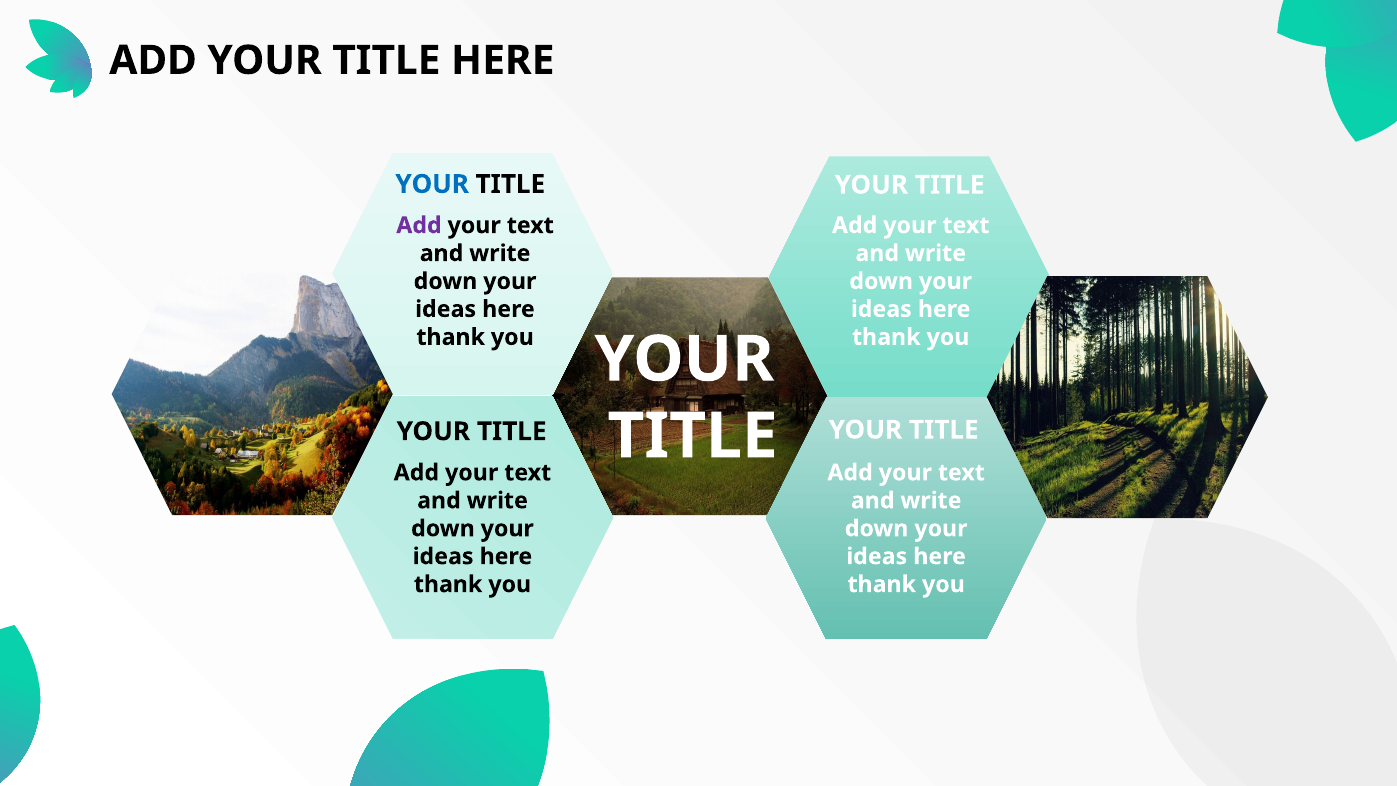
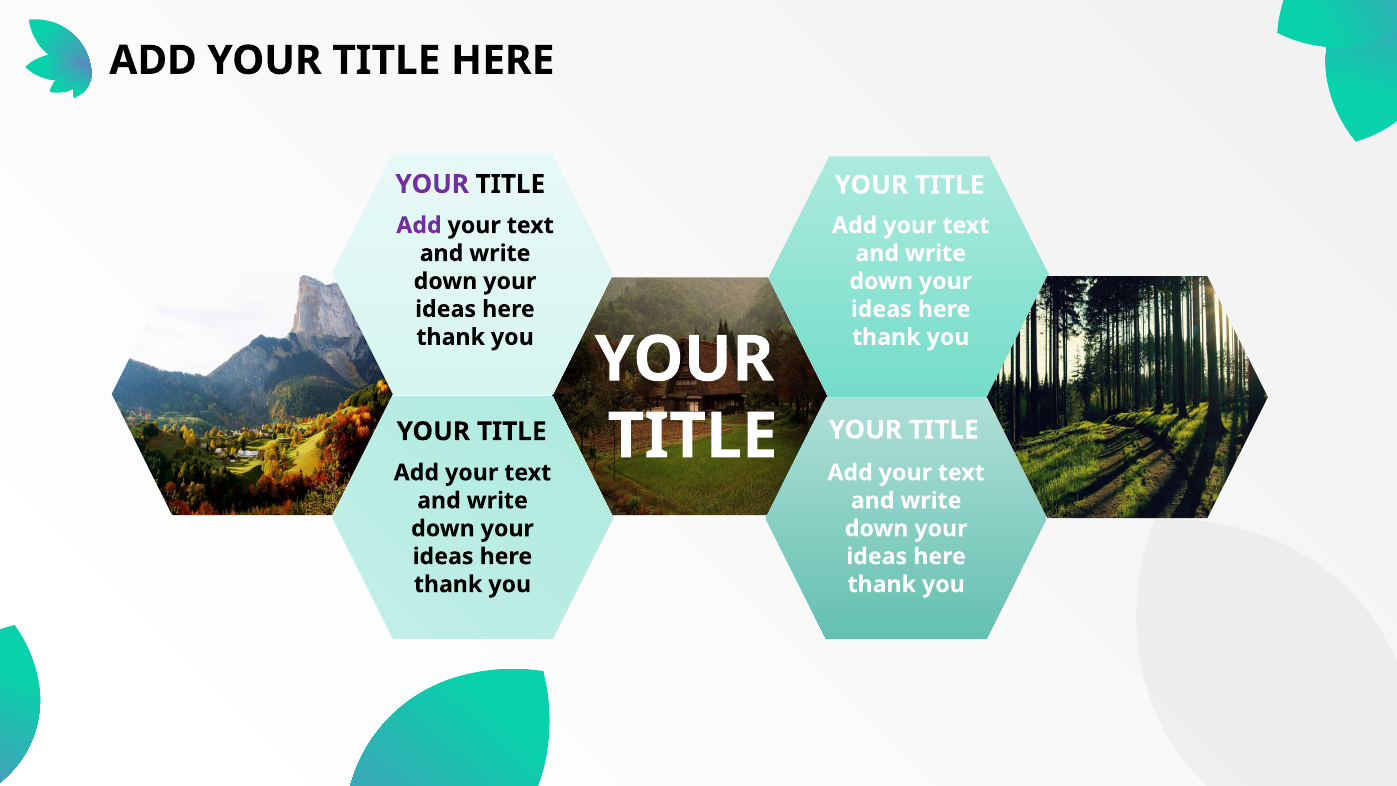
YOUR at (432, 184) colour: blue -> purple
